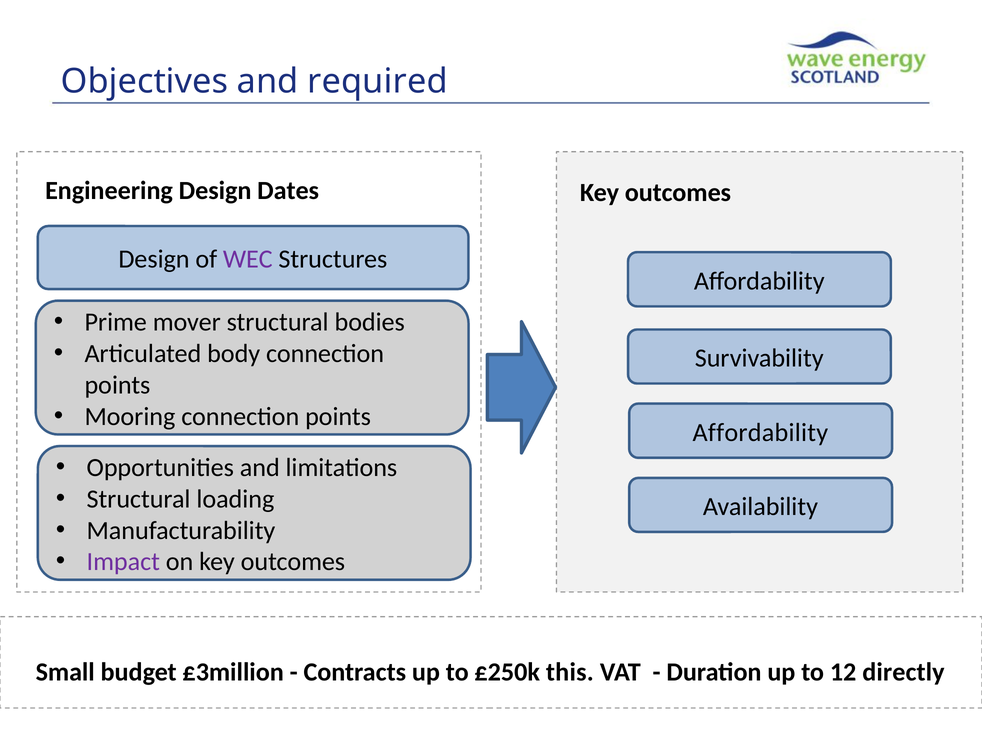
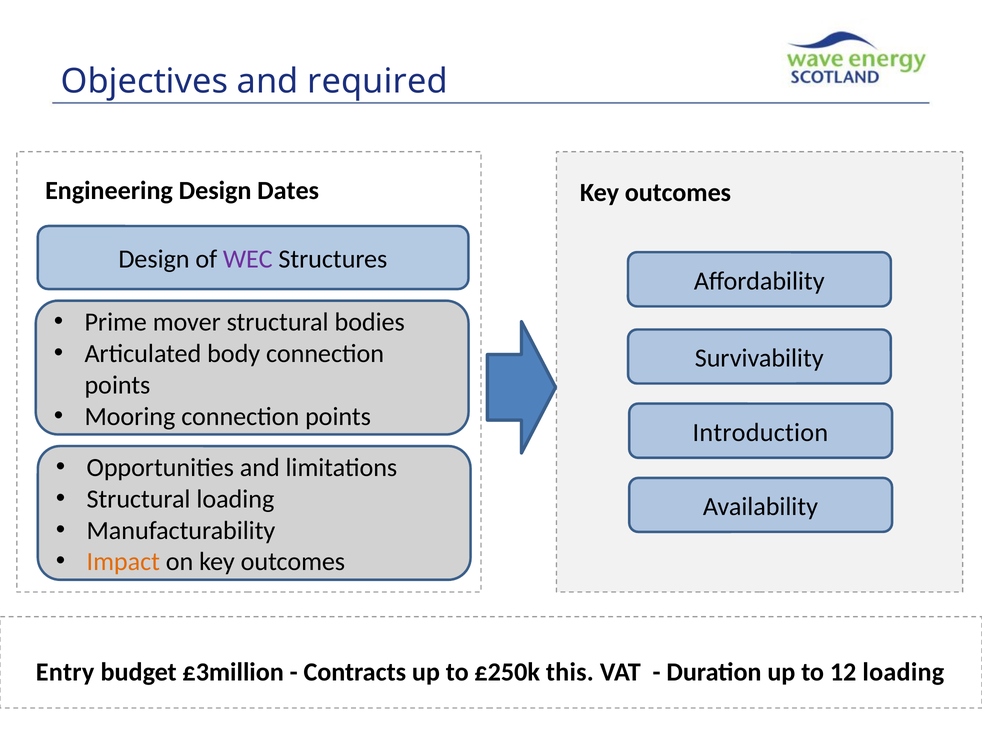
Affordability at (760, 433): Affordability -> Introduction
Impact colour: purple -> orange
Small: Small -> Entry
12 directly: directly -> loading
